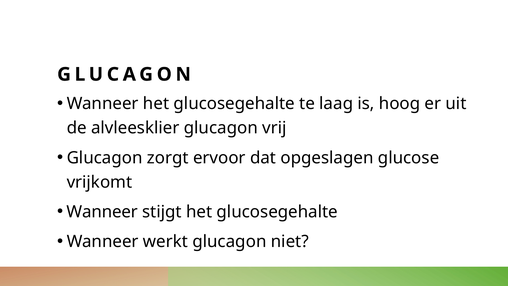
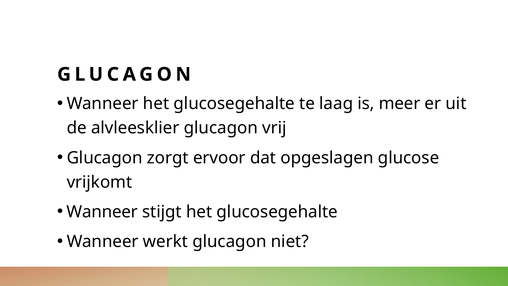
hoog: hoog -> meer
